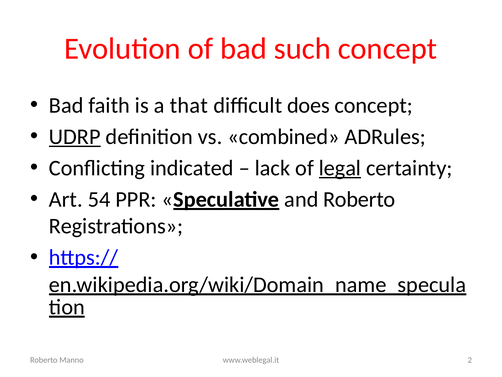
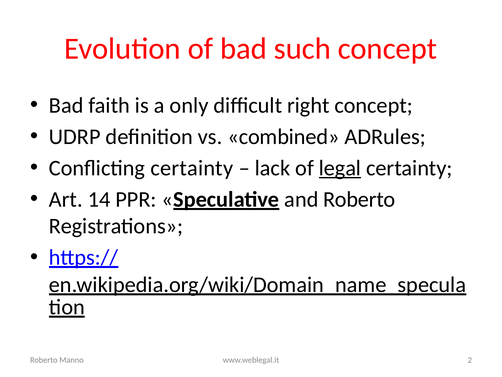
that: that -> only
does: does -> right
UDRP underline: present -> none
Conflicting indicated: indicated -> certainty
54: 54 -> 14
